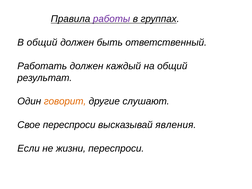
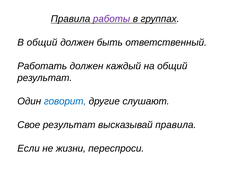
говорит colour: orange -> blue
Свое переспроси: переспроси -> результат
высказывай явления: явления -> правила
